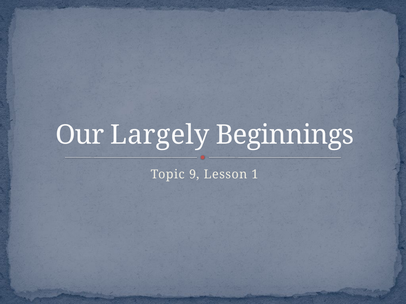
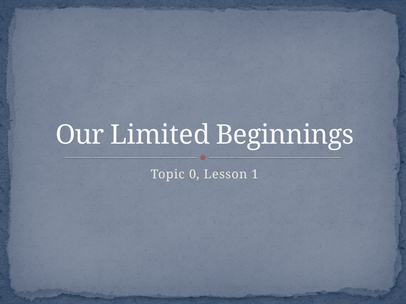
Largely: Largely -> Limited
9: 9 -> 0
